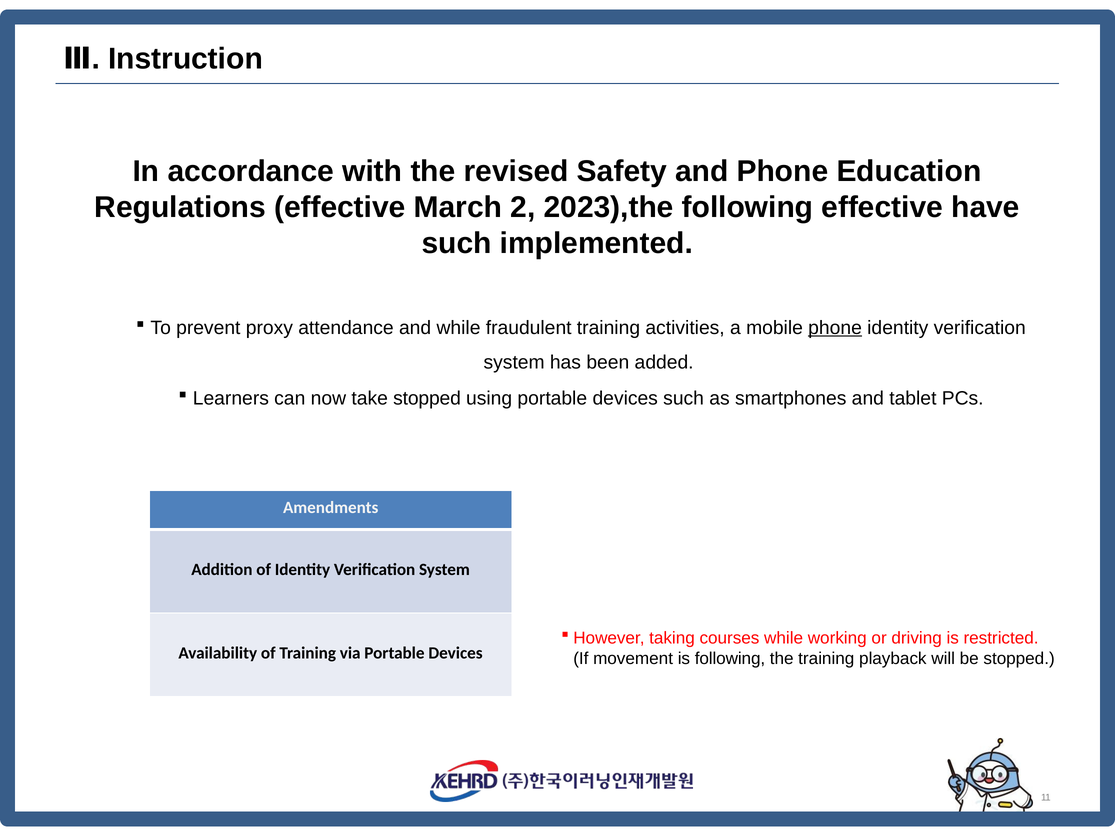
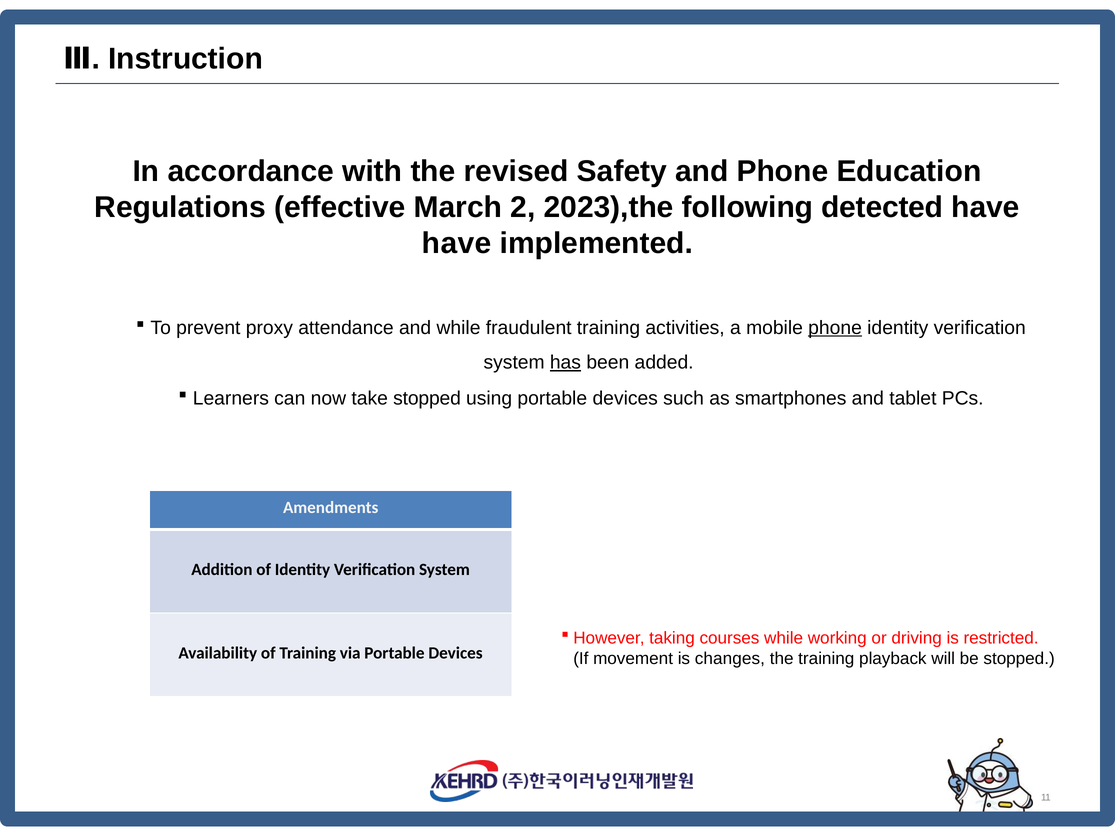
following effective: effective -> detected
such at (457, 244): such -> have
has underline: none -> present
is following: following -> changes
